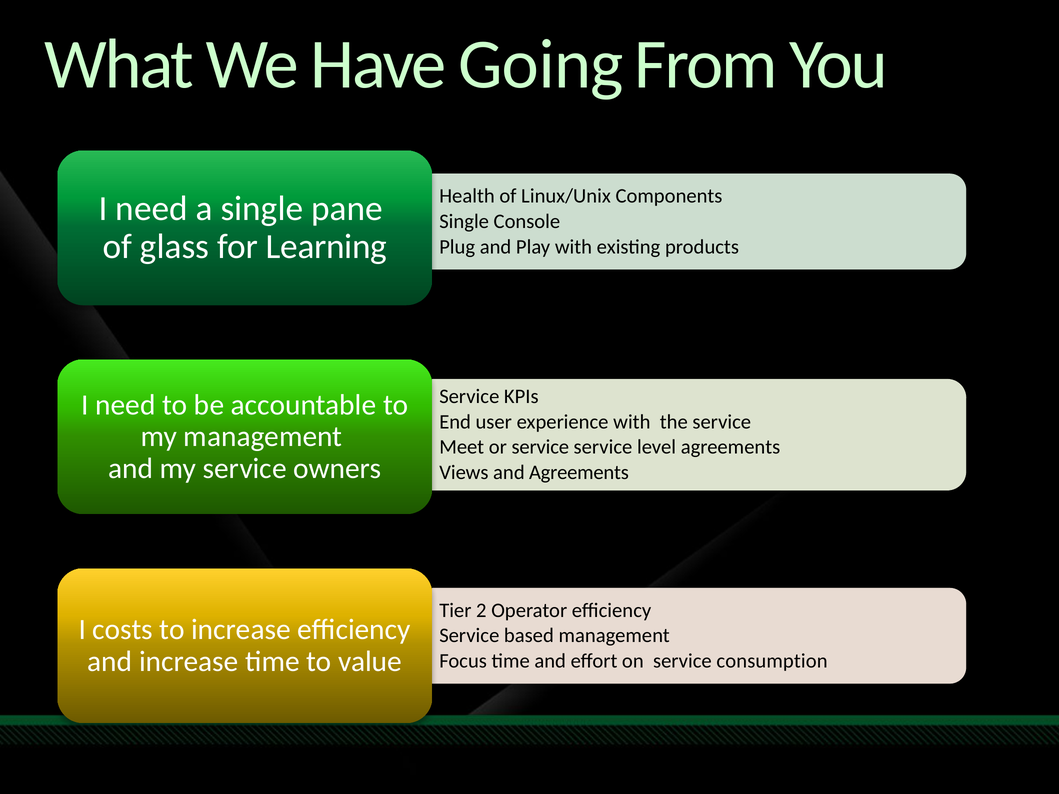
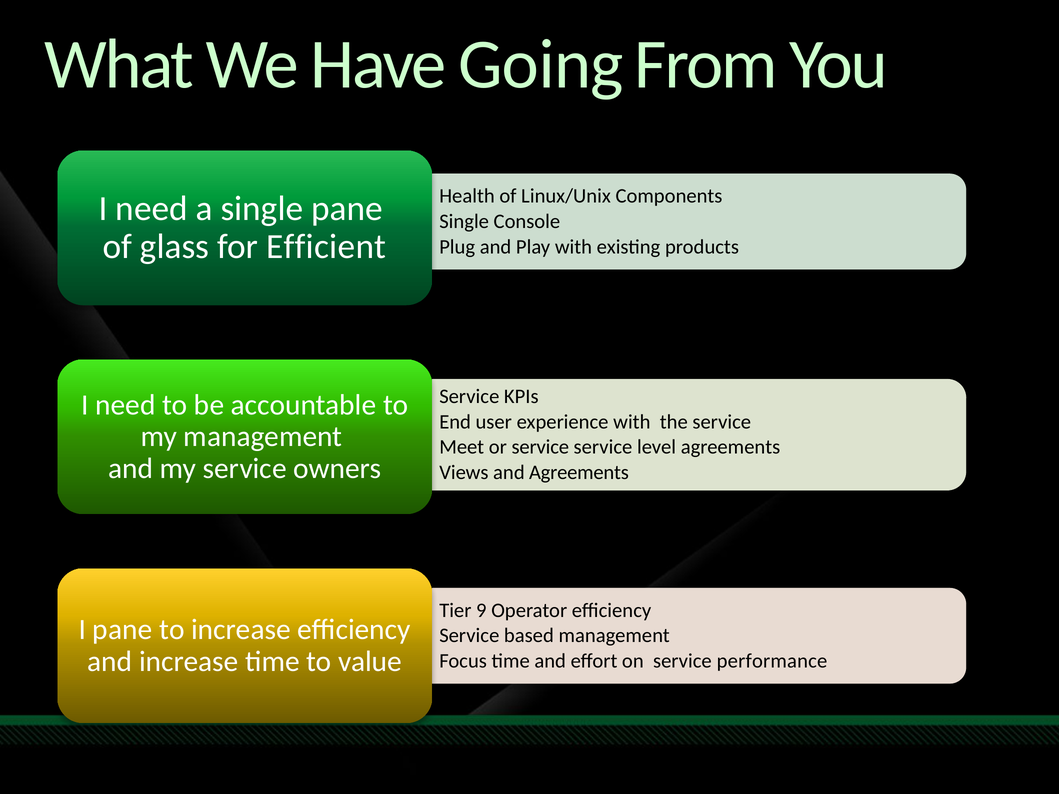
Learning: Learning -> Efficient
2: 2 -> 9
I costs: costs -> pane
consumption: consumption -> performance
